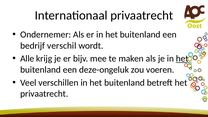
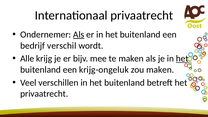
Als at (79, 35) underline: none -> present
deze-ongeluk: deze-ongeluk -> krijg-ongeluk
zou voeren: voeren -> maken
